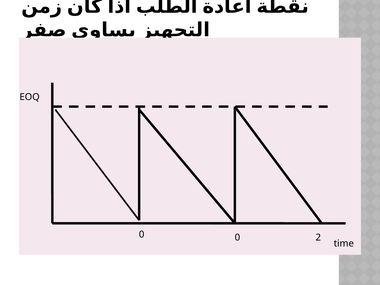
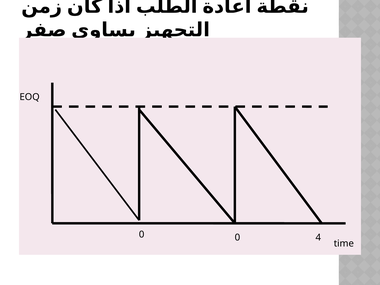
2: 2 -> 4
